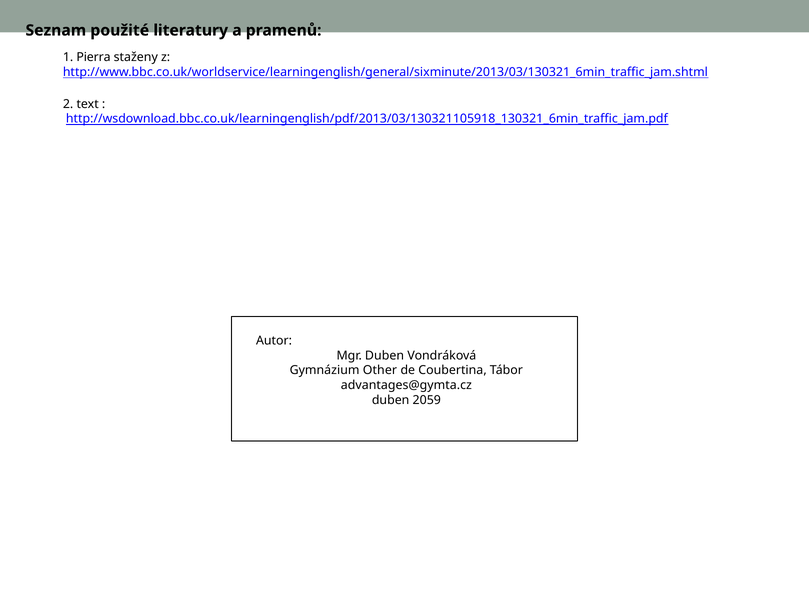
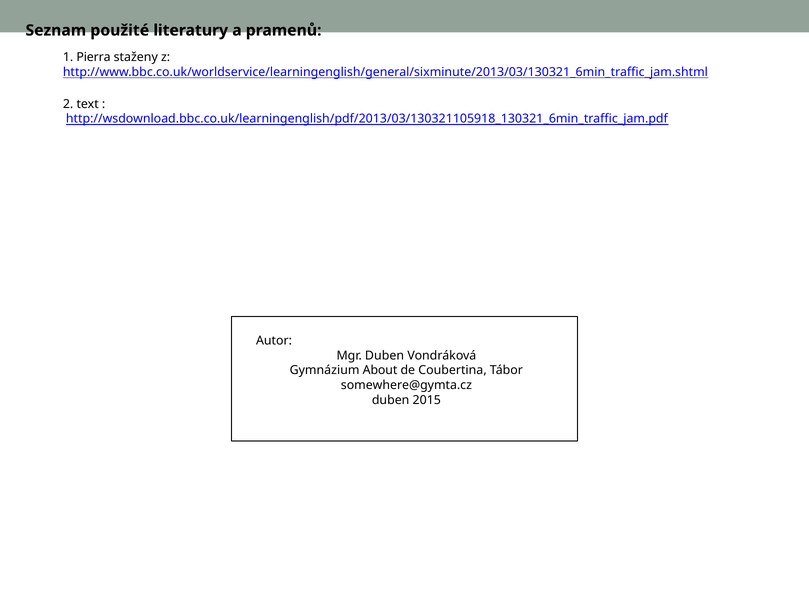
Other: Other -> About
advantages@gymta.cz: advantages@gymta.cz -> somewhere@gymta.cz
2059: 2059 -> 2015
